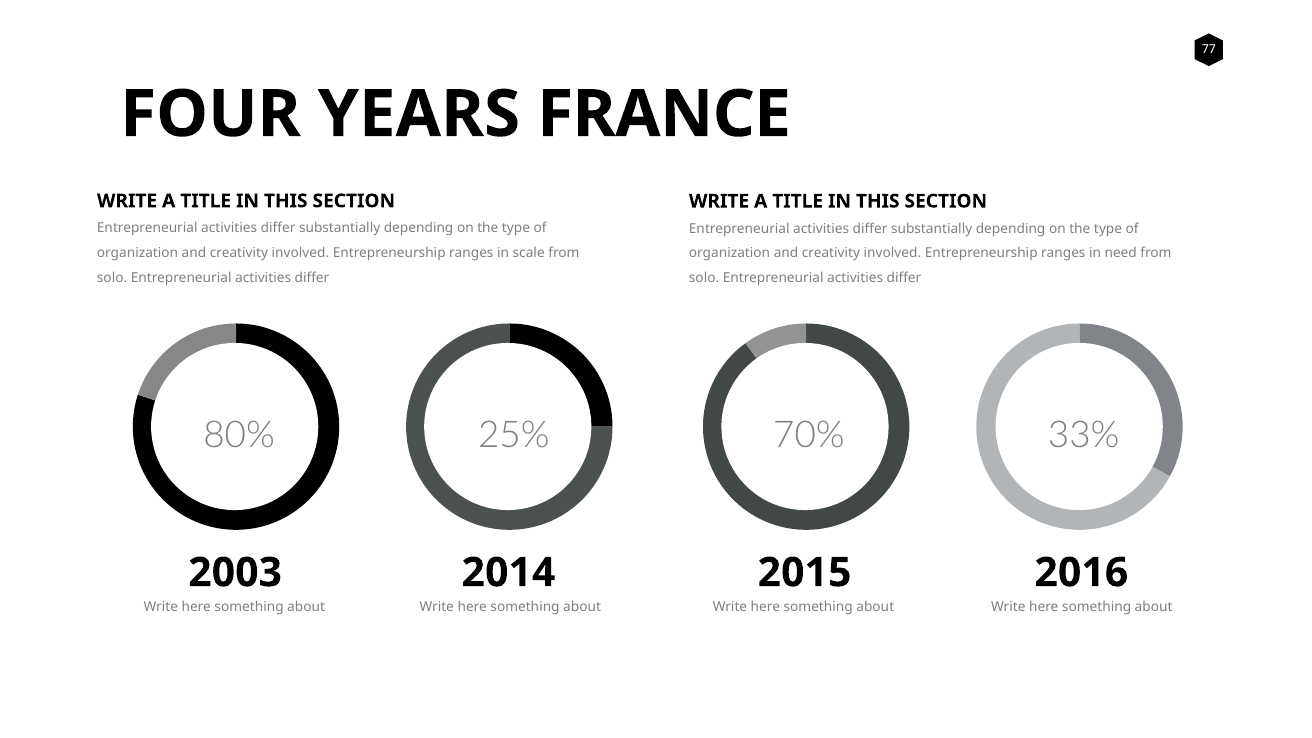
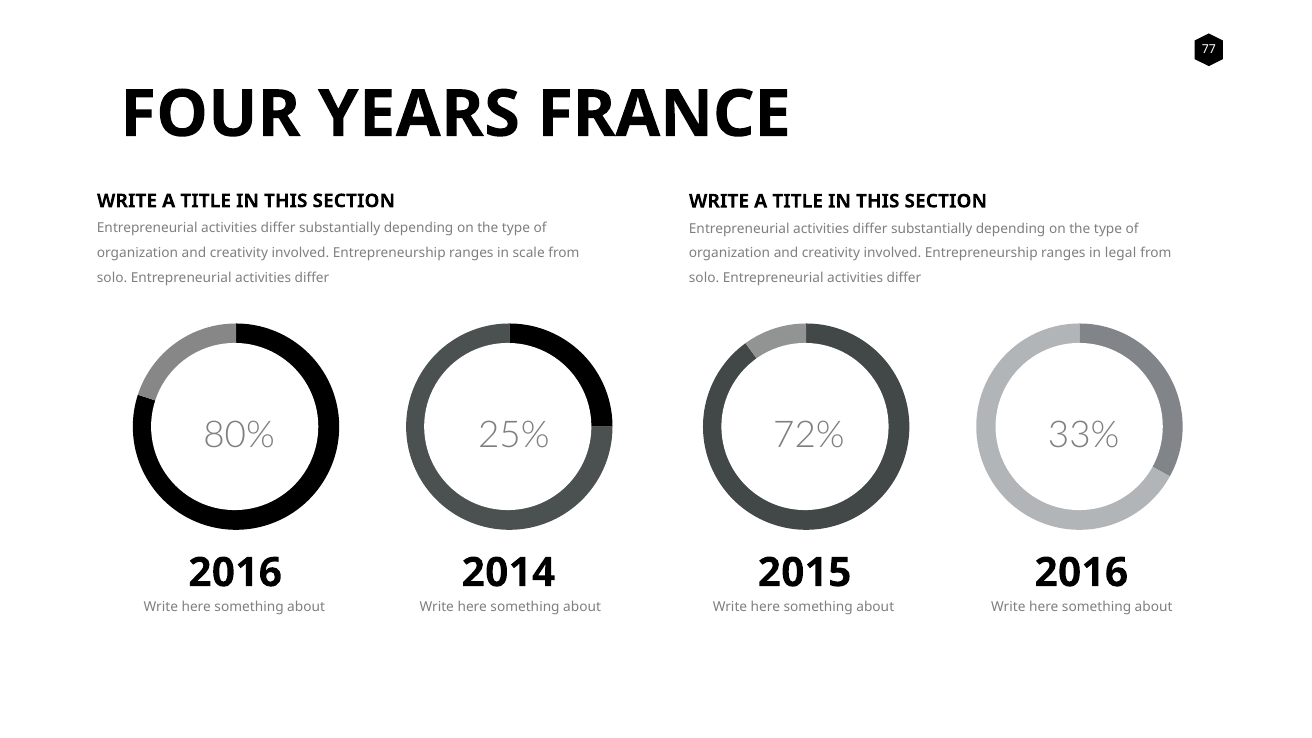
need: need -> legal
70%: 70% -> 72%
2003 at (235, 573): 2003 -> 2016
